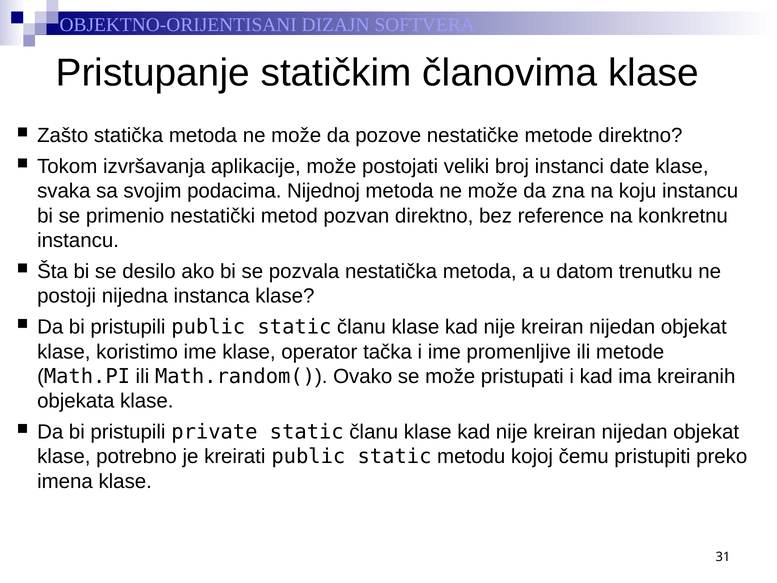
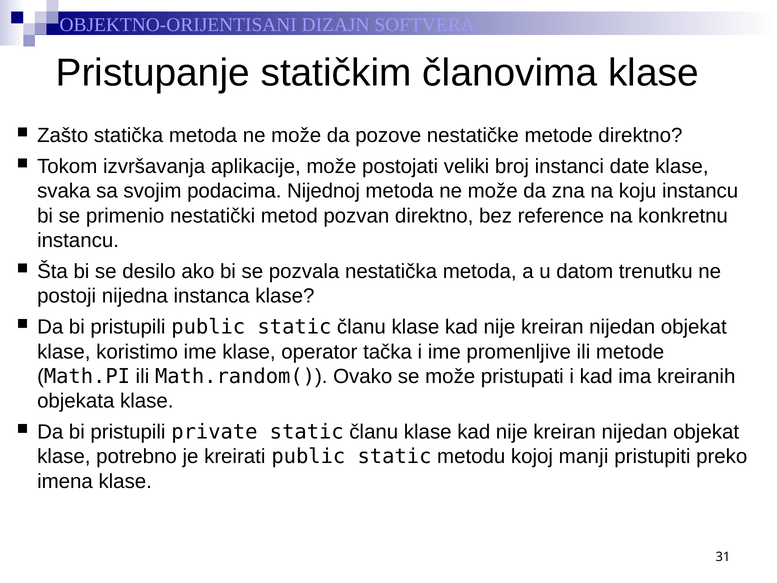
čemu: čemu -> manji
